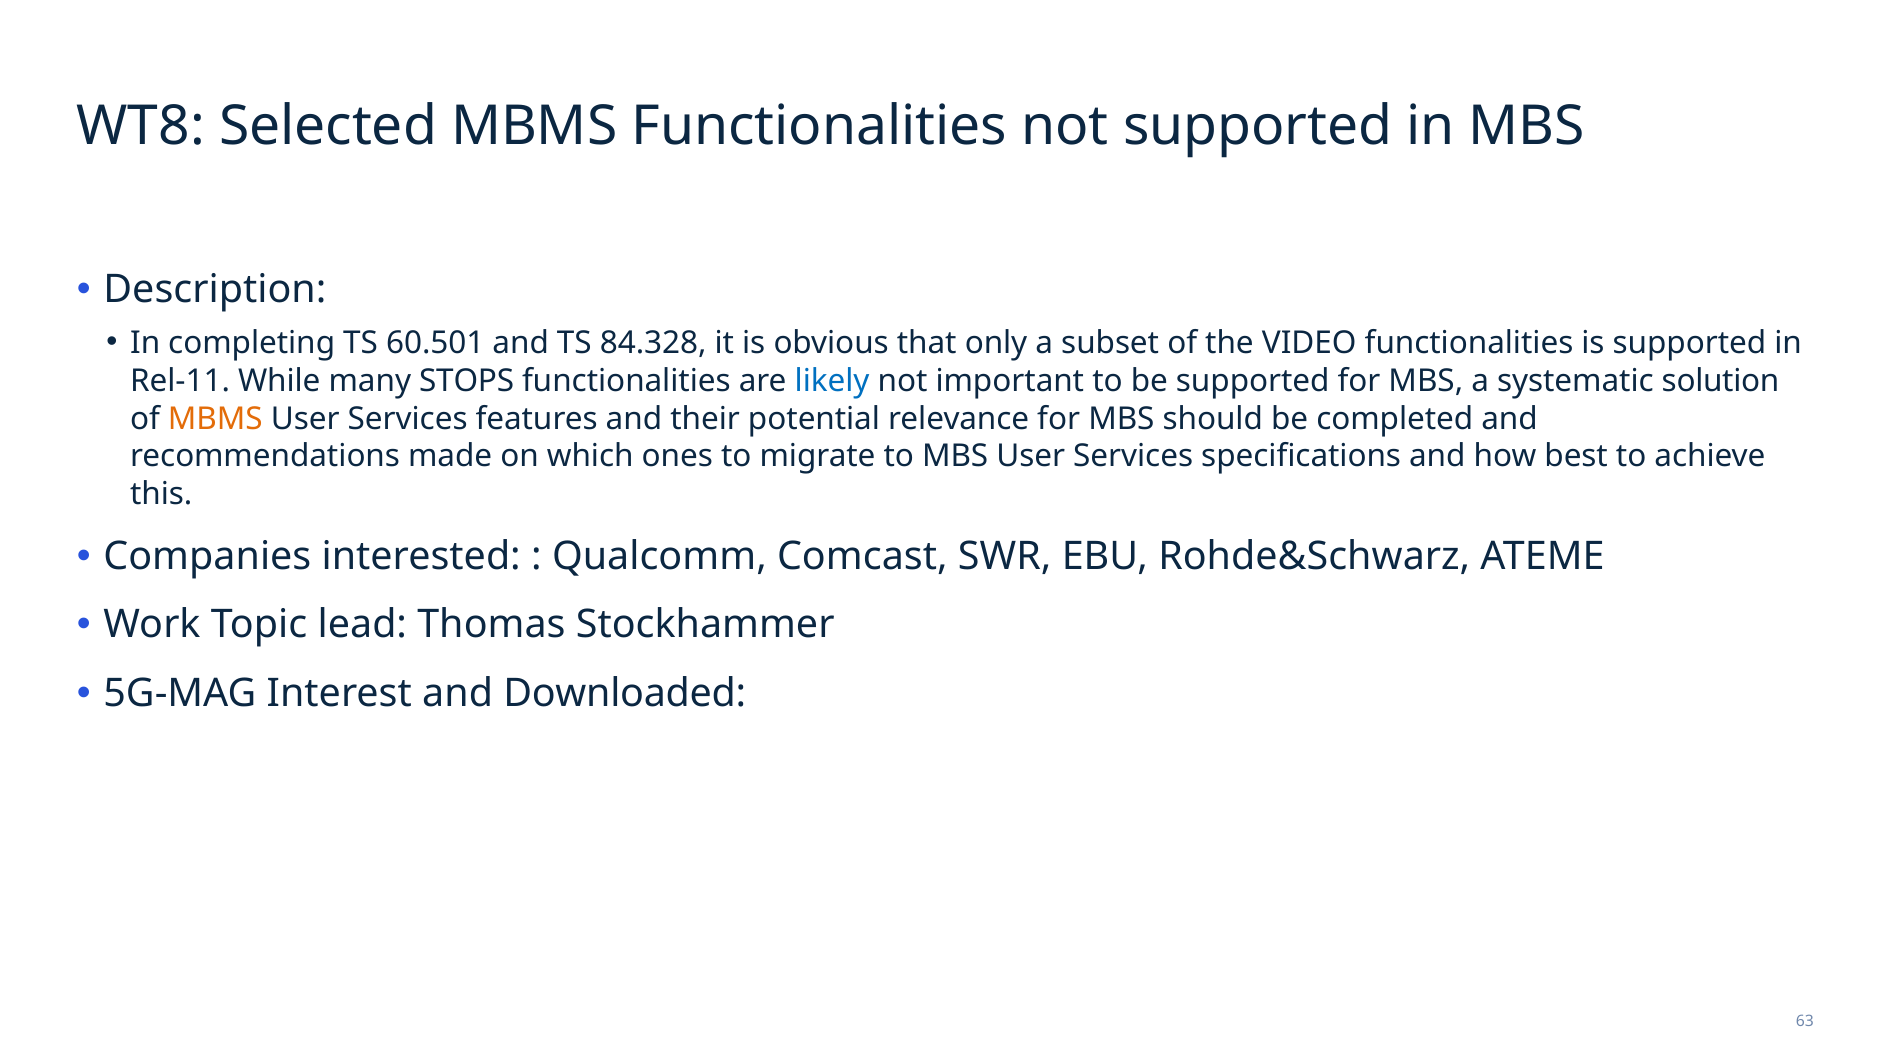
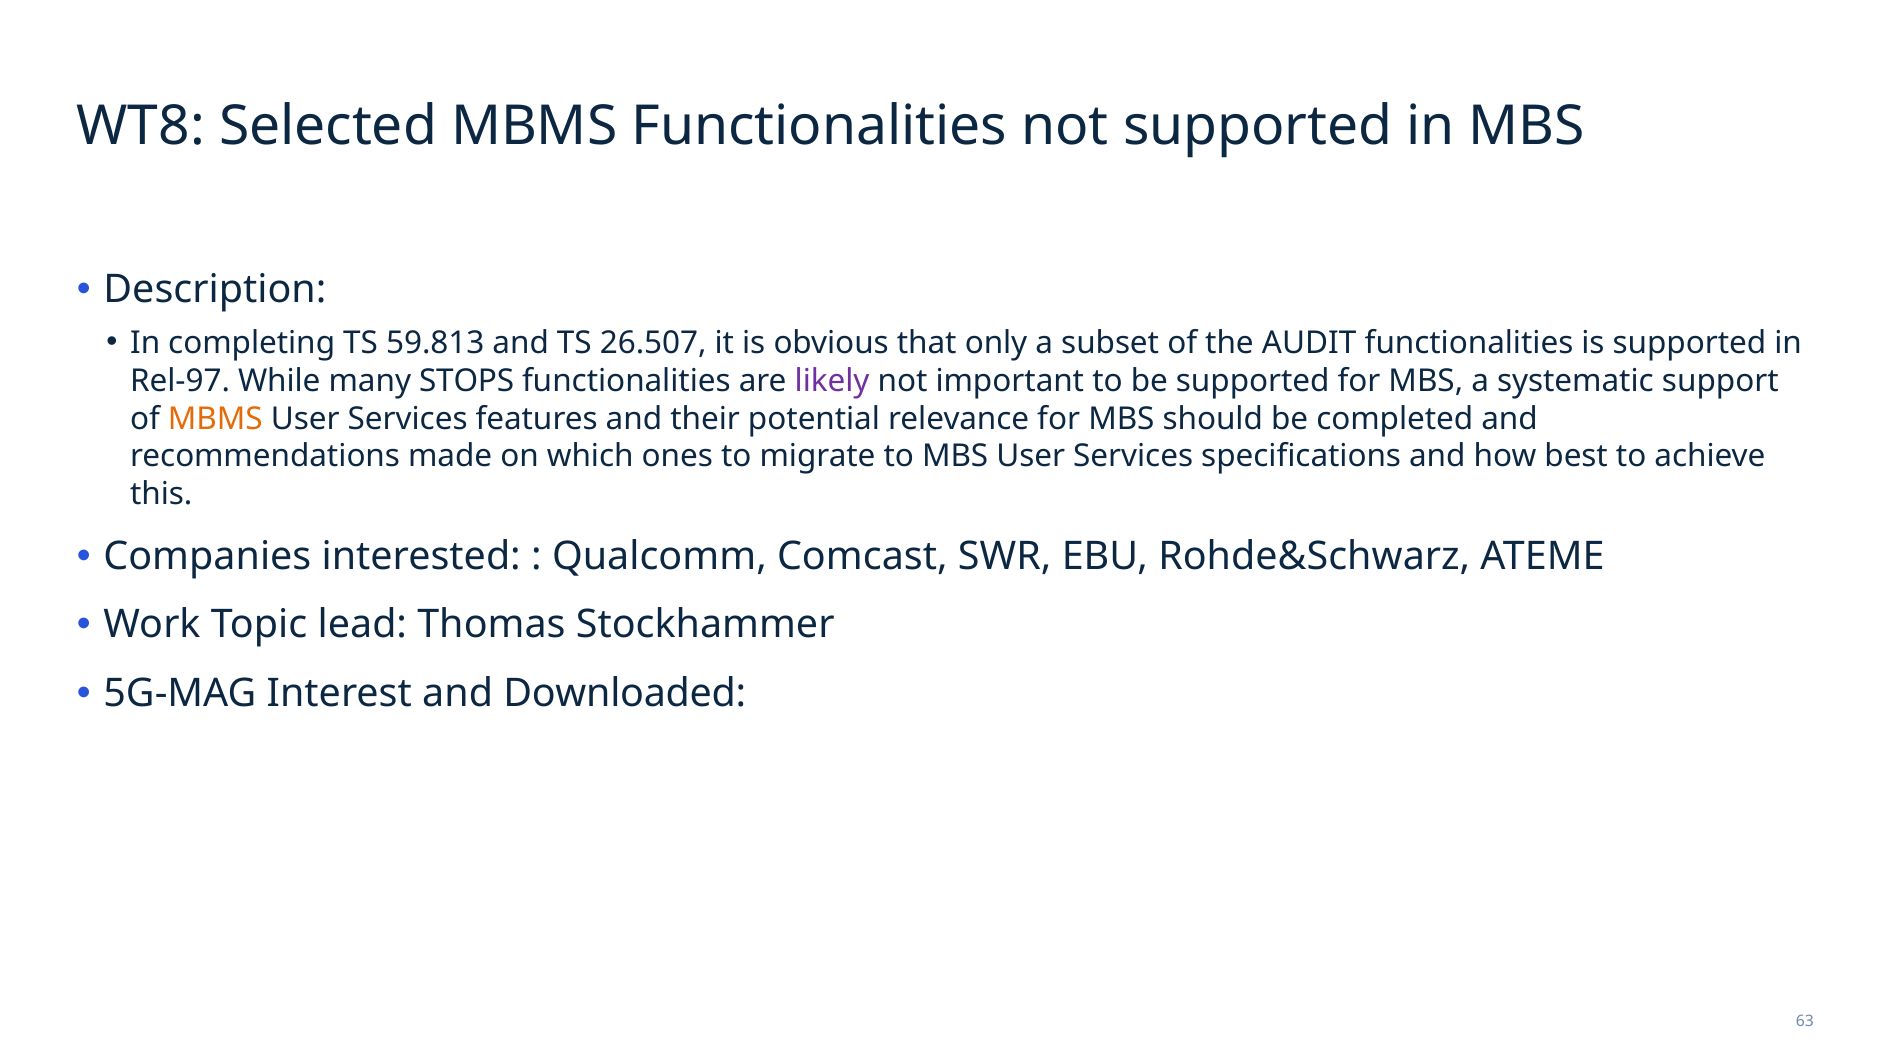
60.501: 60.501 -> 59.813
84.328: 84.328 -> 26.507
VIDEO: VIDEO -> AUDIT
Rel-11: Rel-11 -> Rel-97
likely colour: blue -> purple
solution: solution -> support
